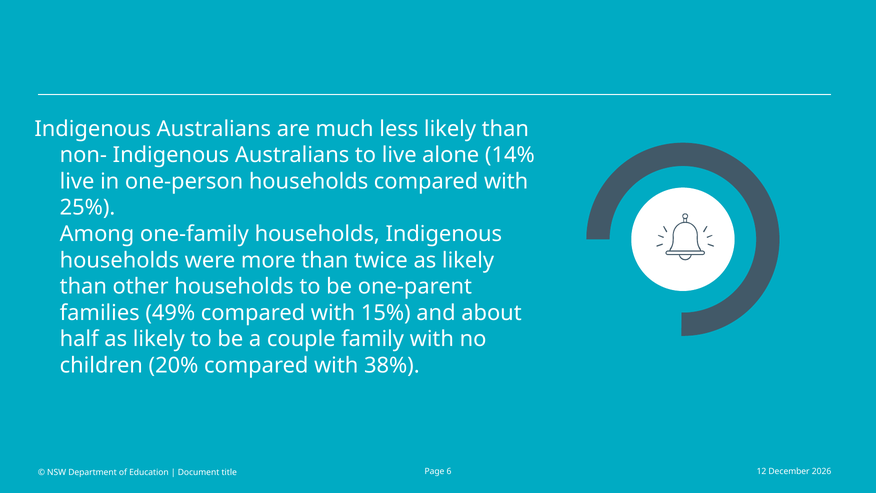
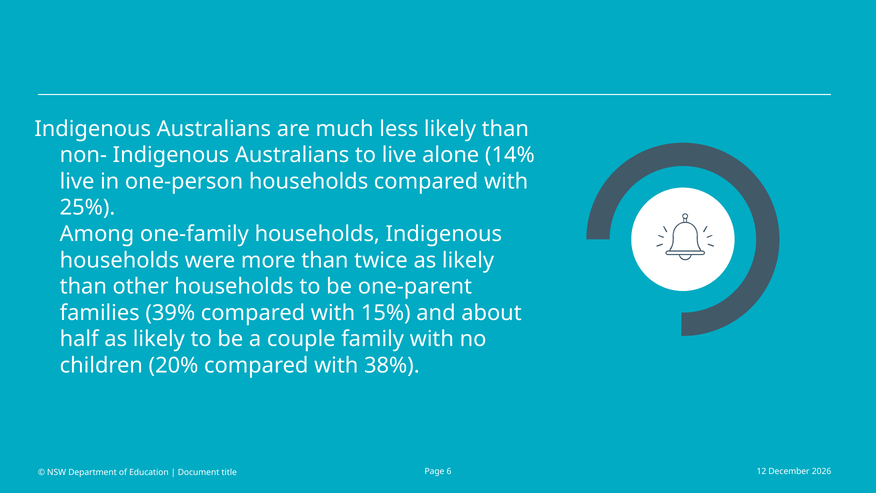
49%: 49% -> 39%
